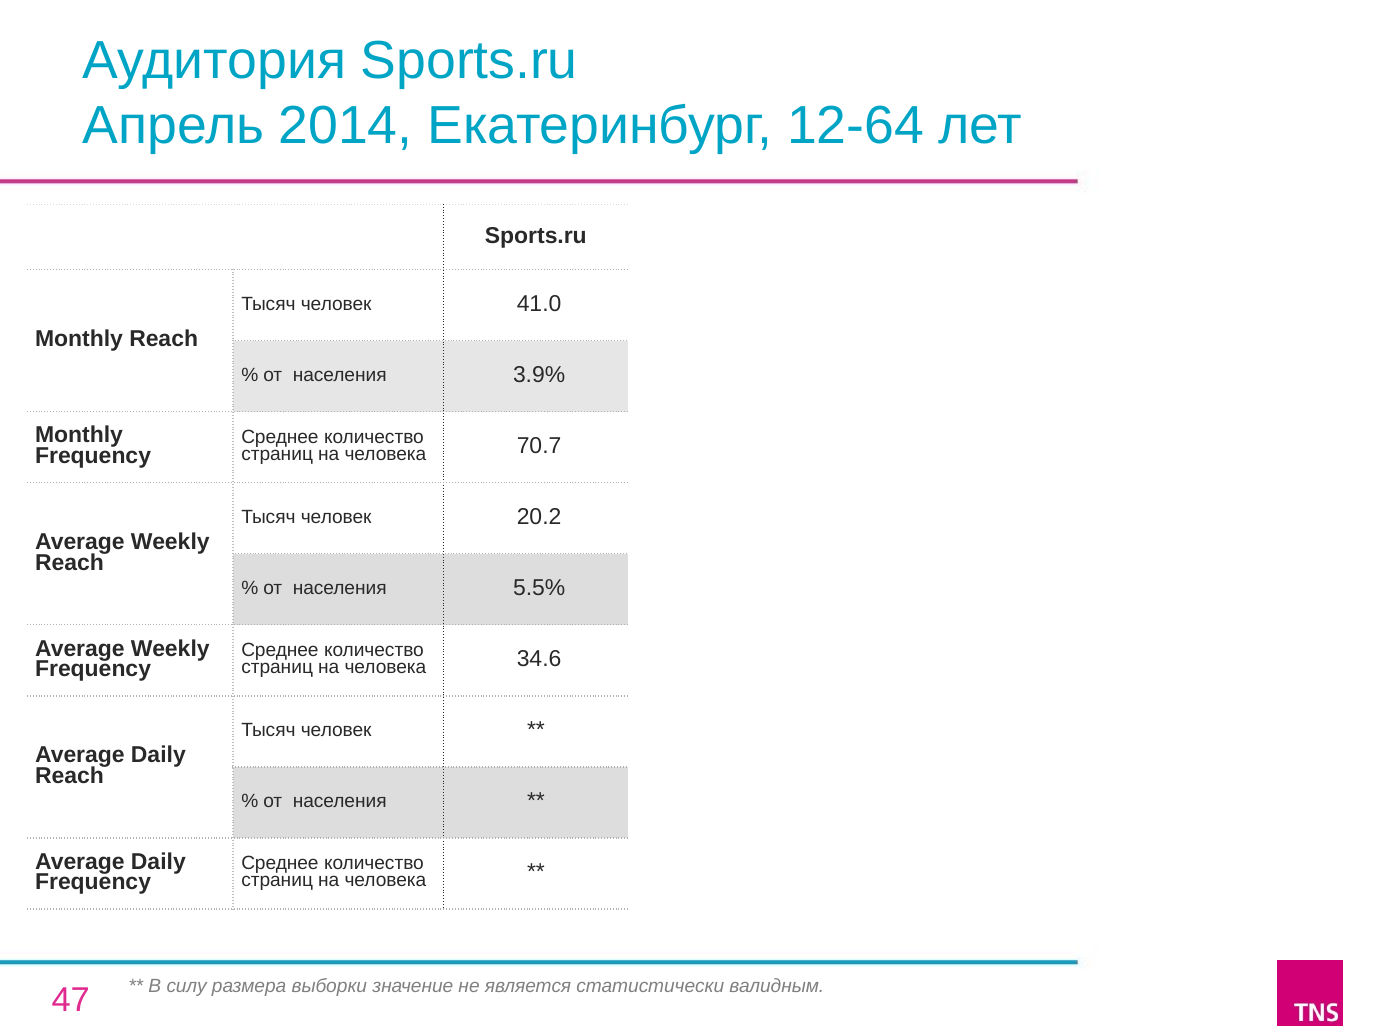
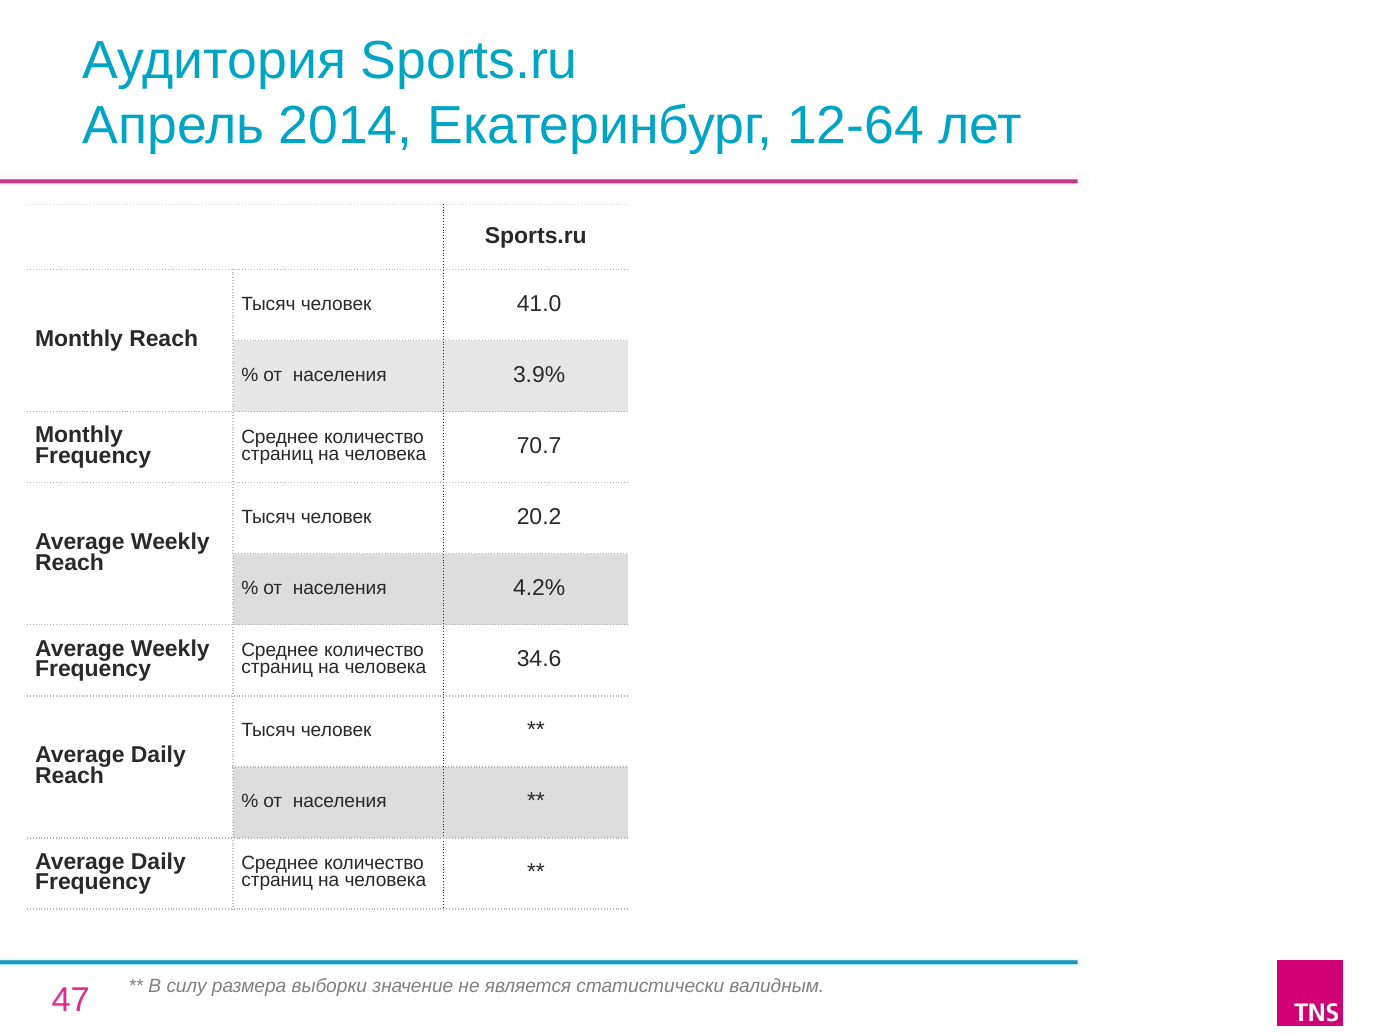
5.5%: 5.5% -> 4.2%
